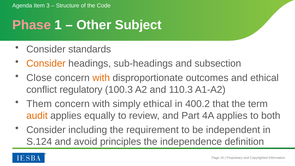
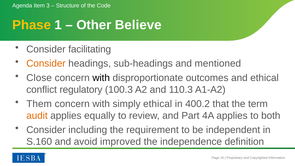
Phase colour: pink -> yellow
Subject: Subject -> Believe
standards: standards -> facilitating
subsection: subsection -> mentioned
with at (101, 78) colour: orange -> black
S.124: S.124 -> S.160
principles: principles -> improved
